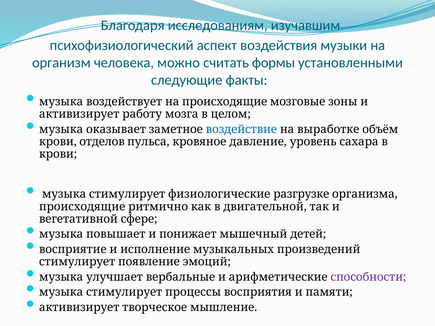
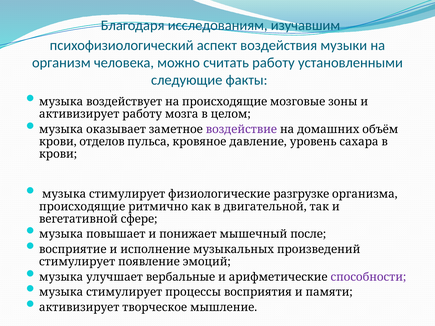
считать формы: формы -> работу
воздействие colour: blue -> purple
выработке: выработке -> домашних
детей: детей -> после
